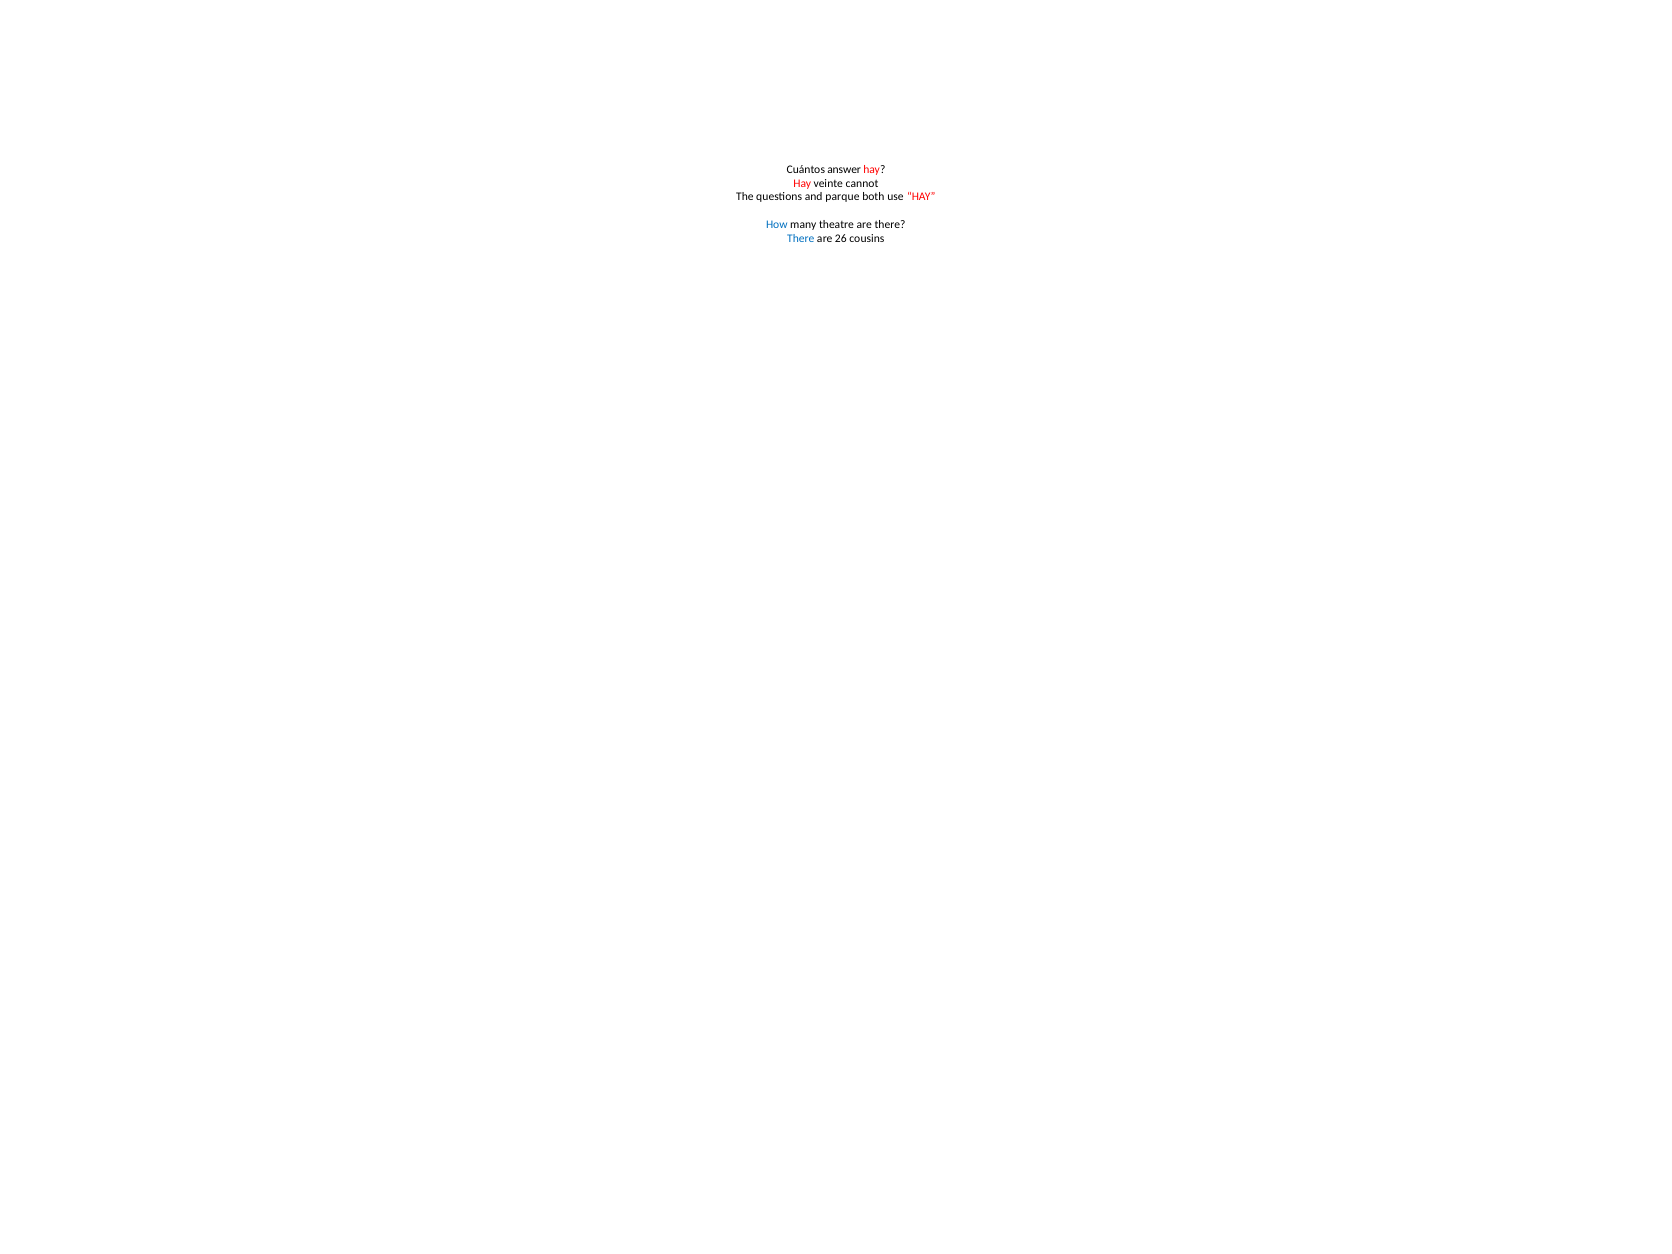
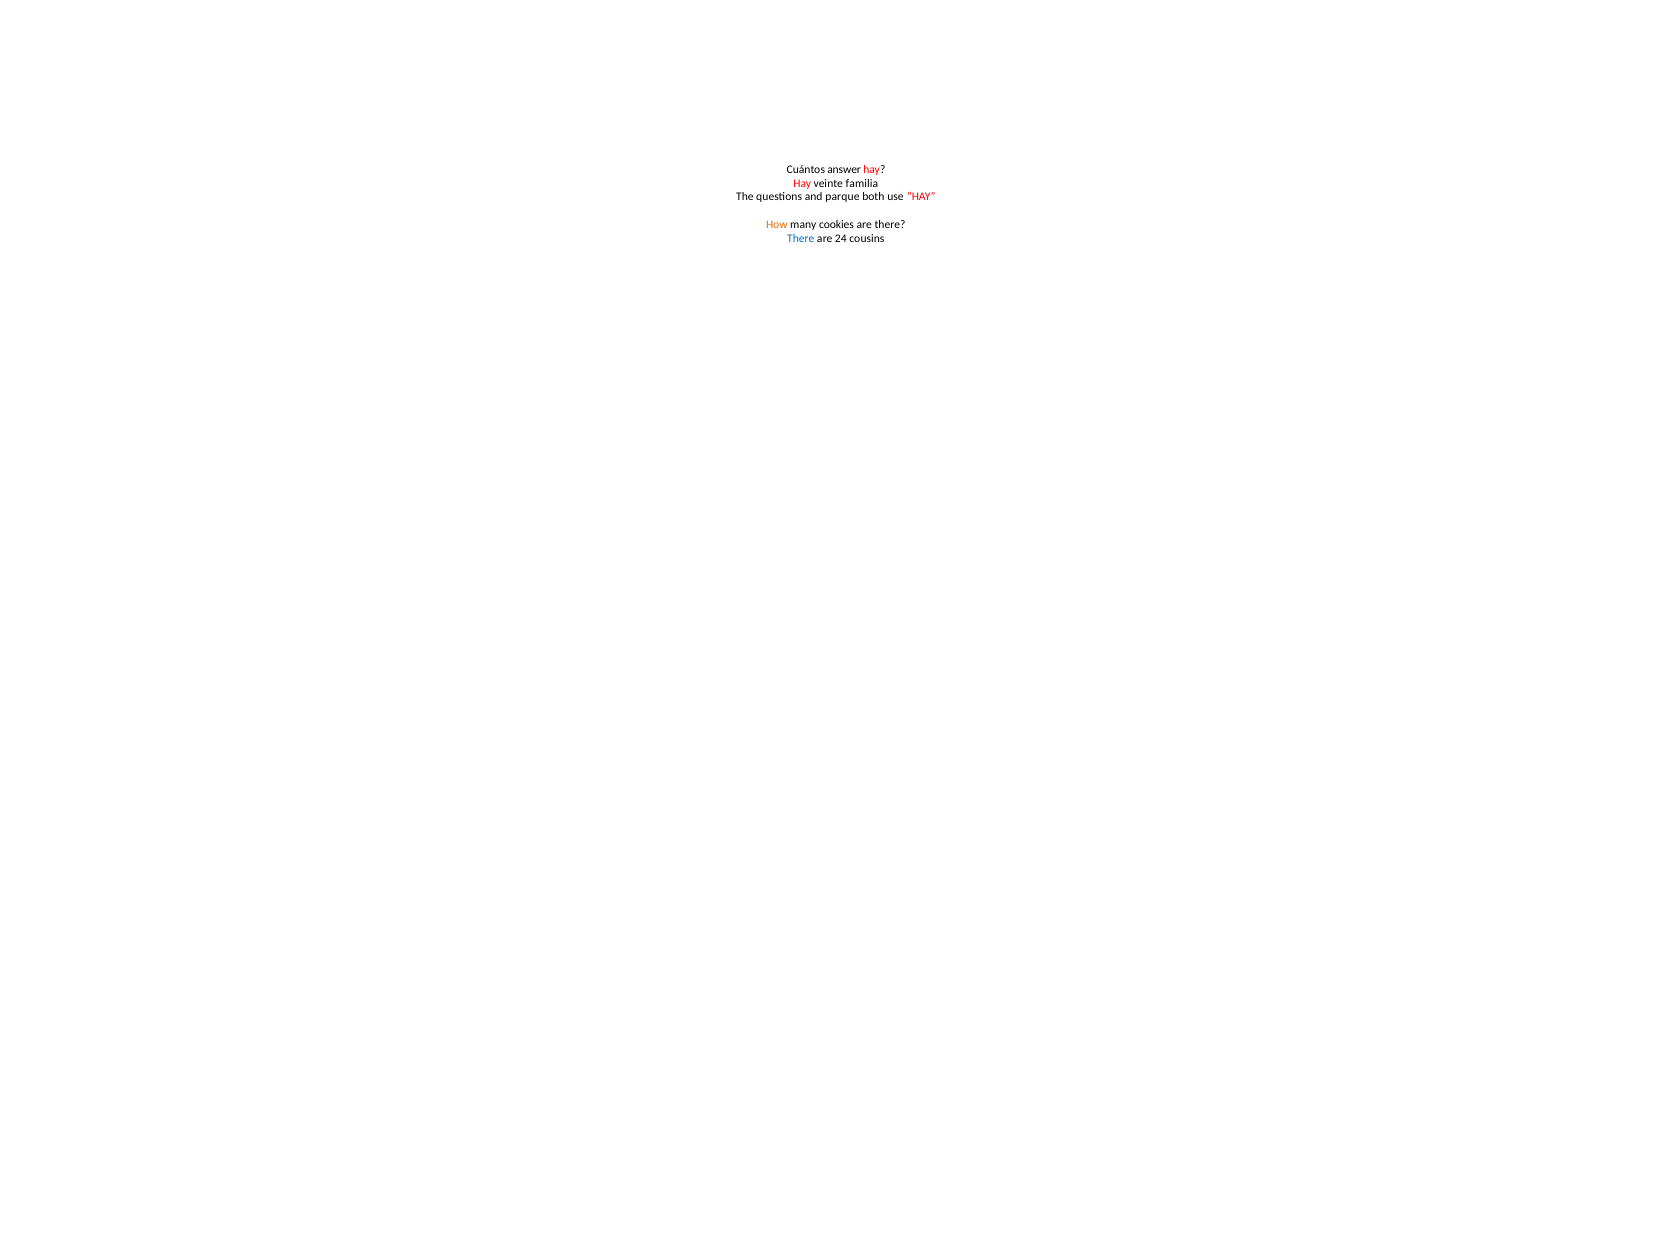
cannot: cannot -> familia
How colour: blue -> orange
theatre: theatre -> cookies
26: 26 -> 24
